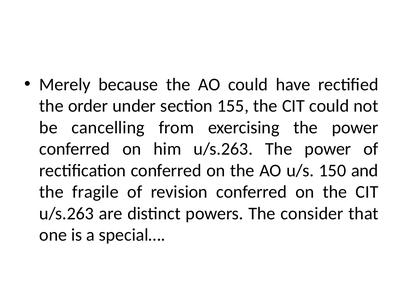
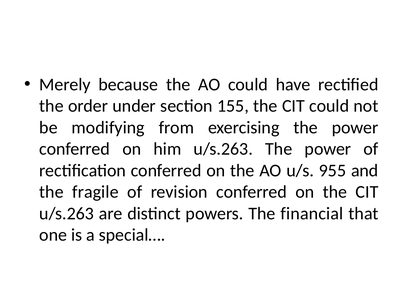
cancelling: cancelling -> modifying
150: 150 -> 955
consider: consider -> financial
